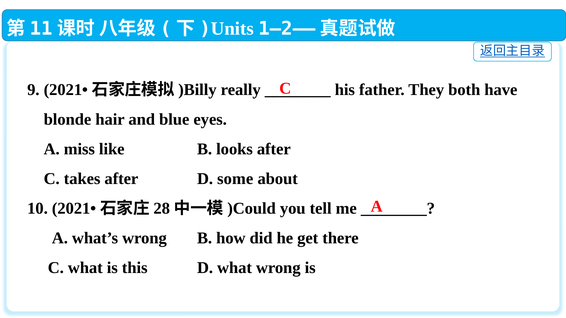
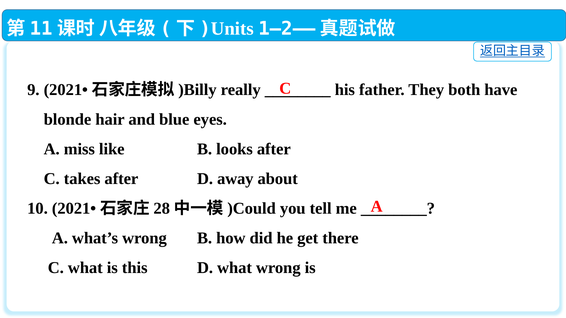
some: some -> away
